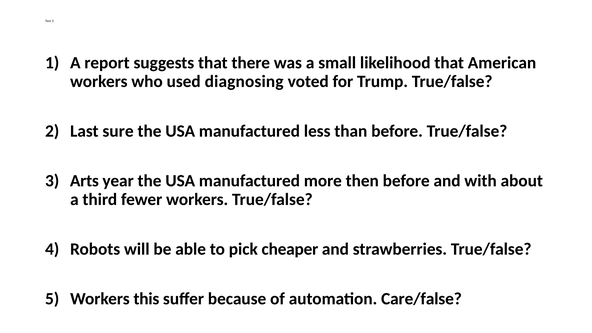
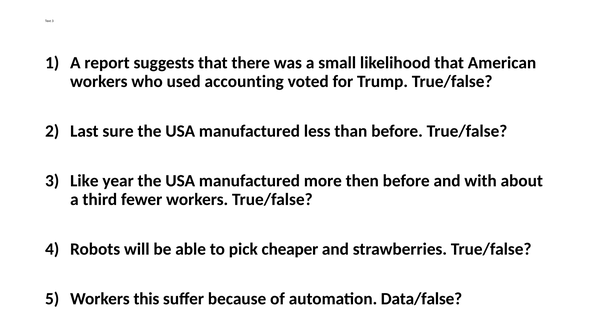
diagnosing: diagnosing -> accounting
Arts: Arts -> Like
Care/false: Care/false -> Data/false
